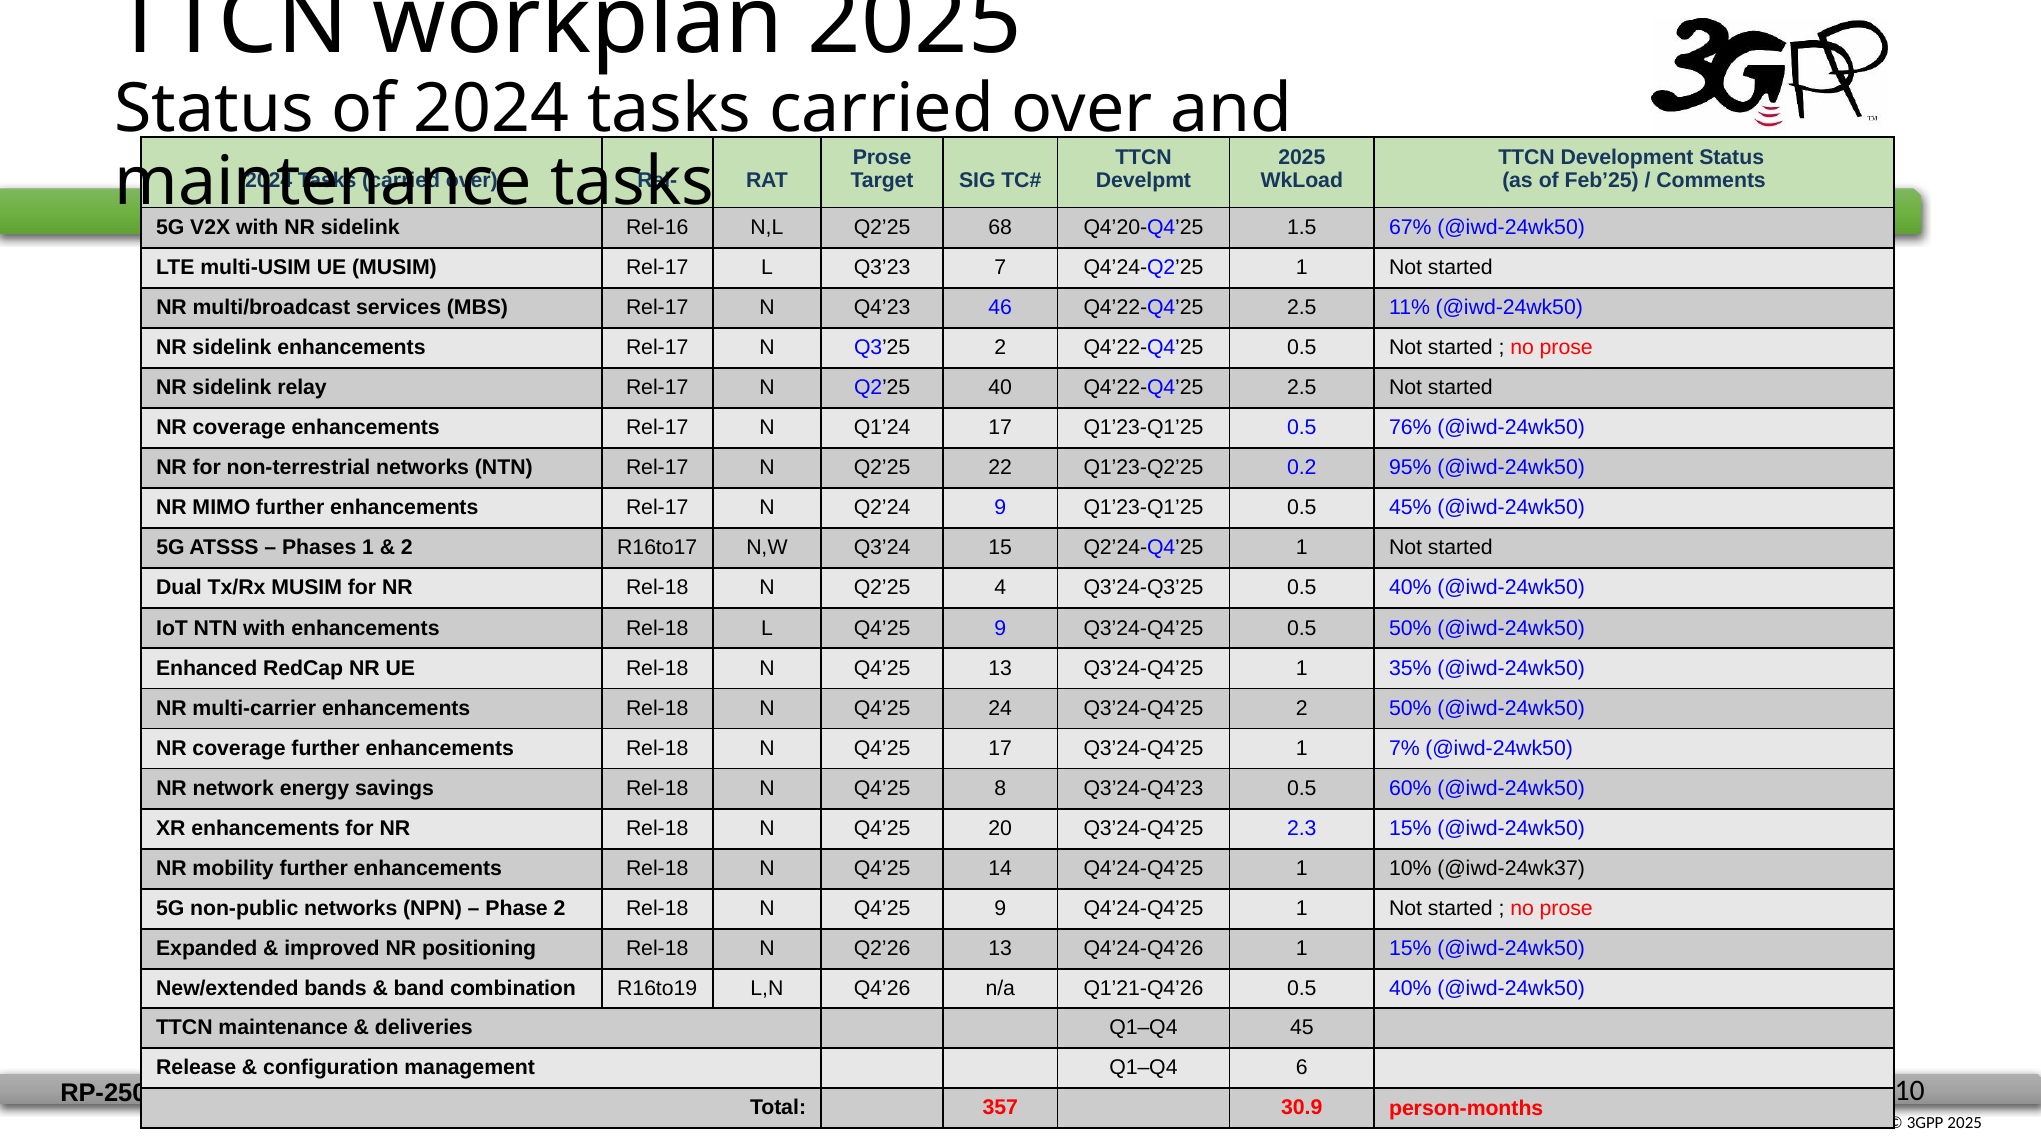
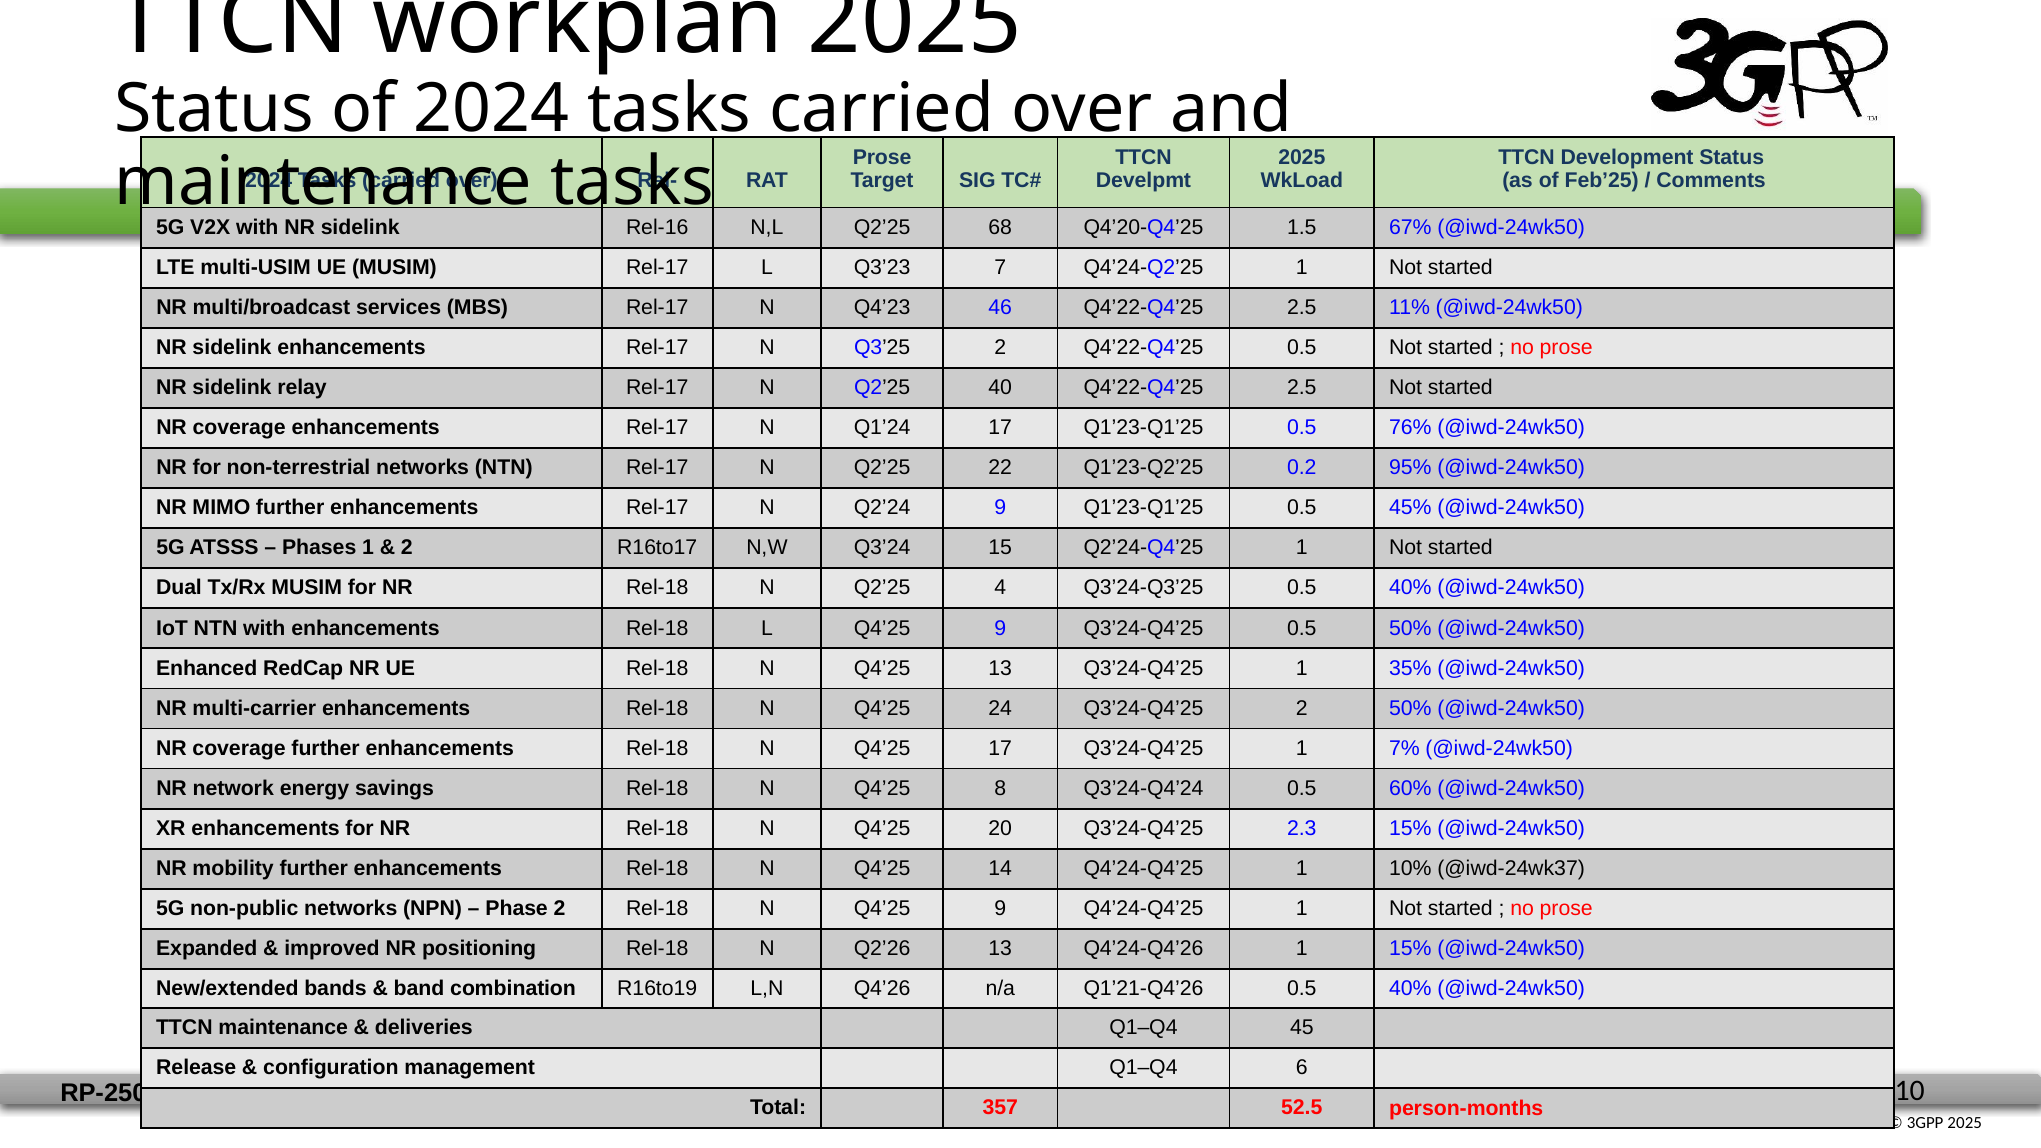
Q3’24-Q4’23: Q3’24-Q4’23 -> Q3’24-Q4’24
30.9: 30.9 -> 52.5
